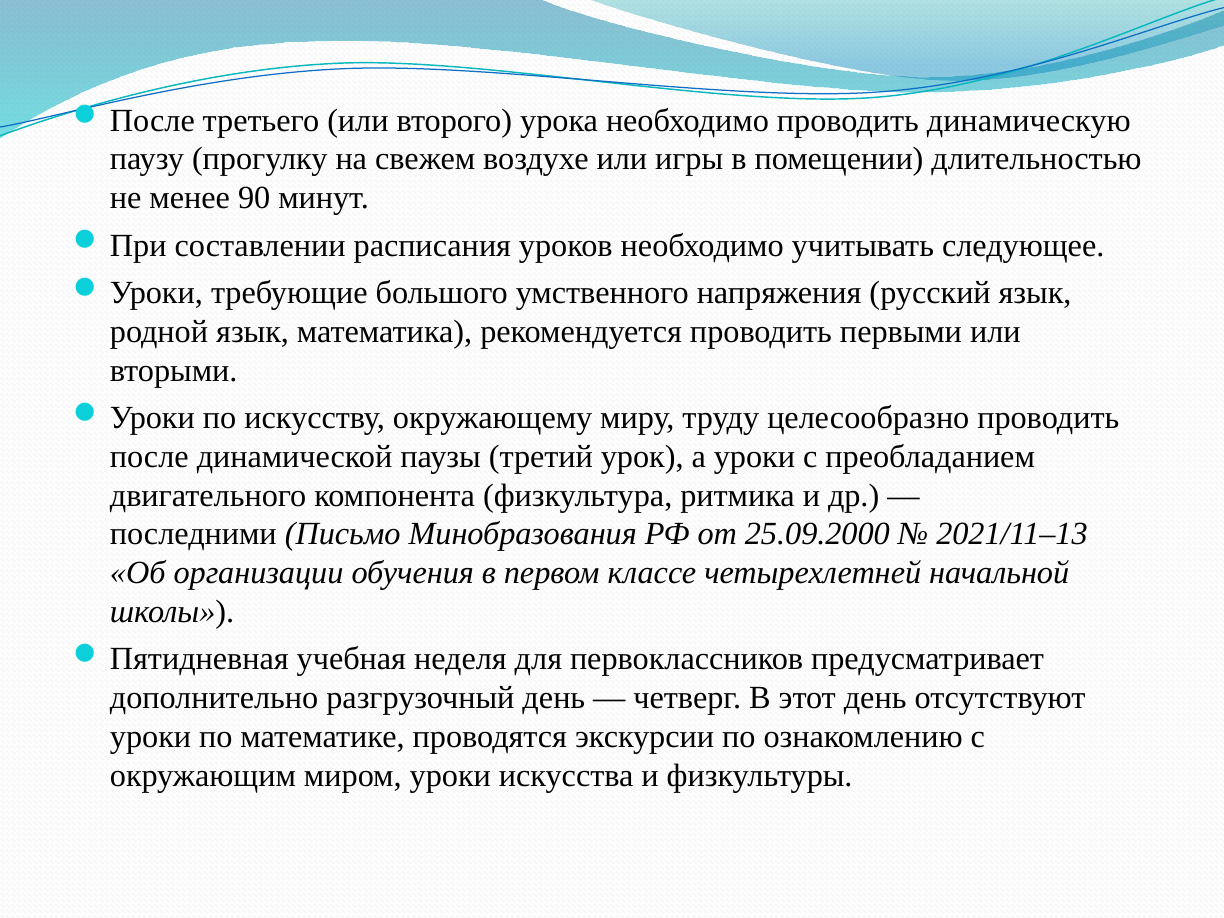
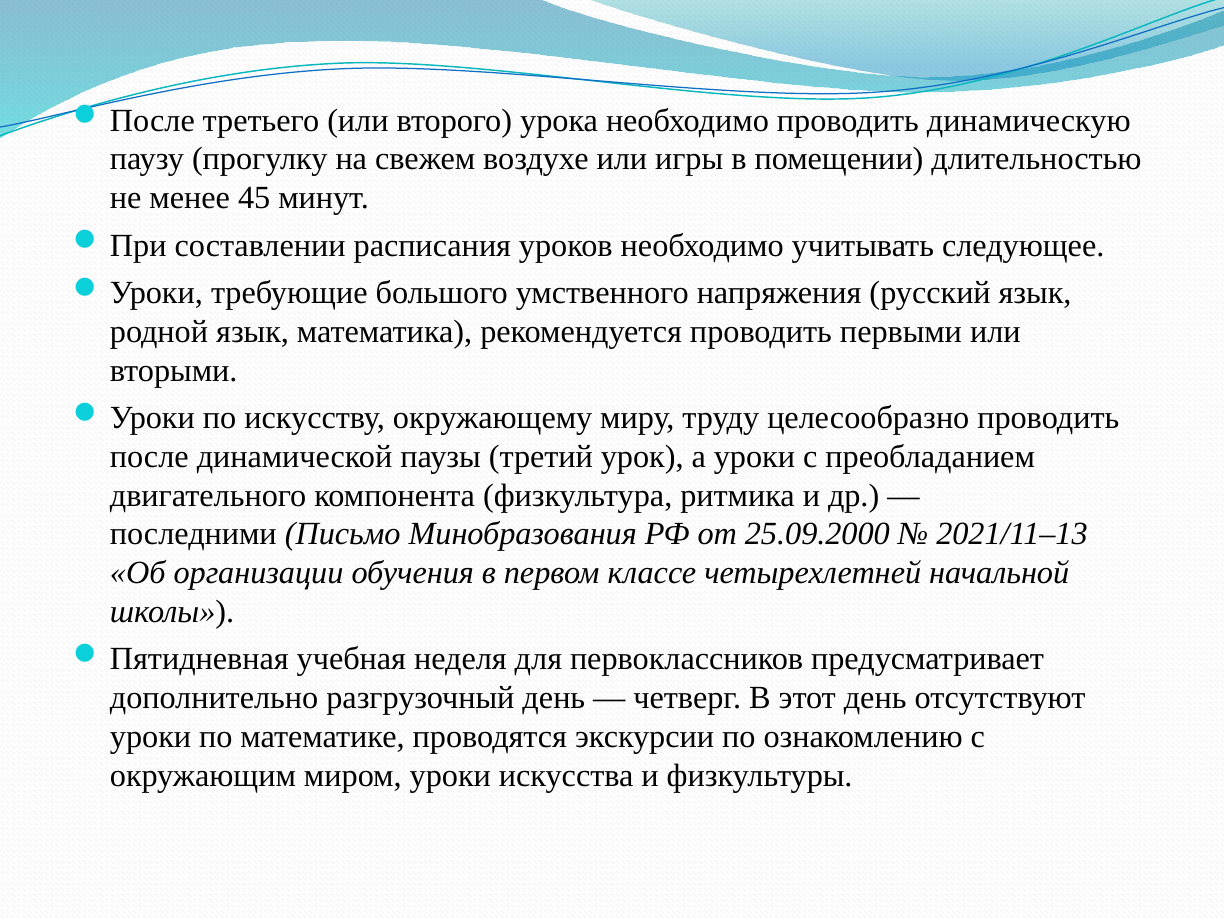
90: 90 -> 45
